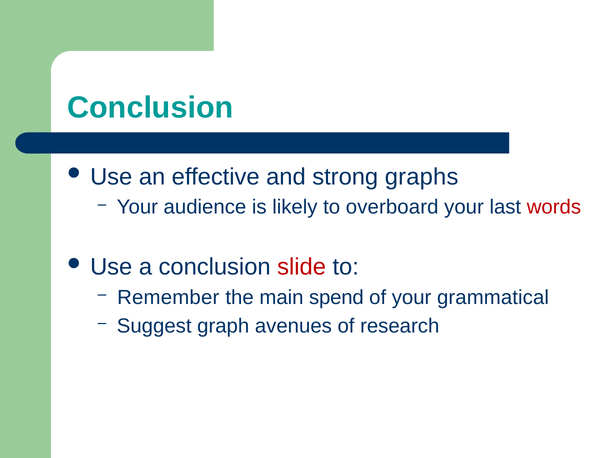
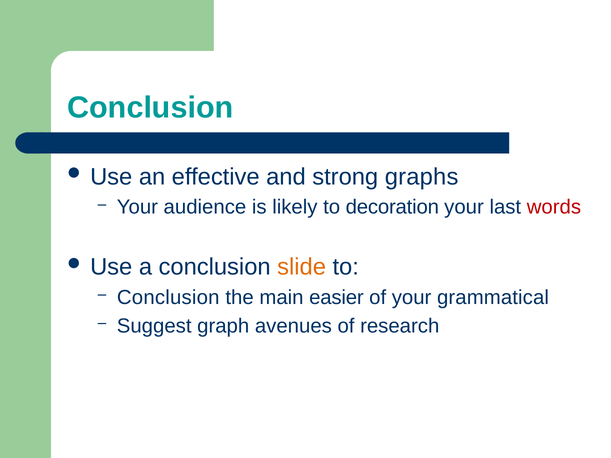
overboard: overboard -> decoration
slide colour: red -> orange
Remember at (168, 297): Remember -> Conclusion
spend: spend -> easier
